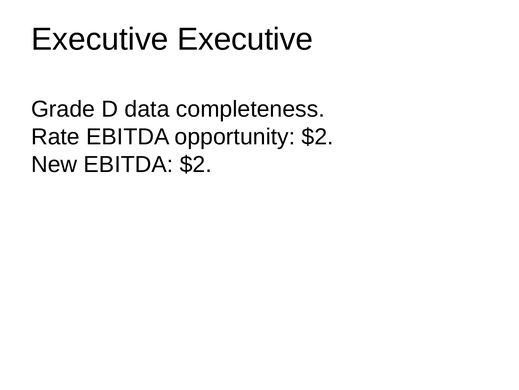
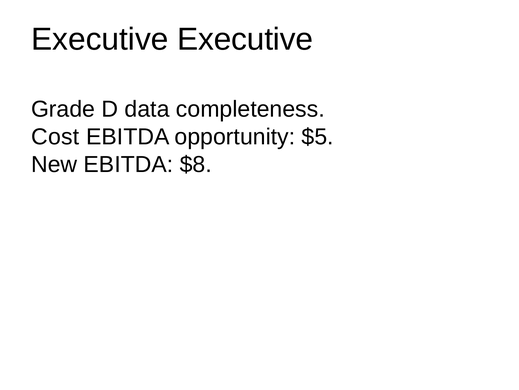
Rate: Rate -> Cost
opportunity $2: $2 -> $5
EBITDA $2: $2 -> $8
